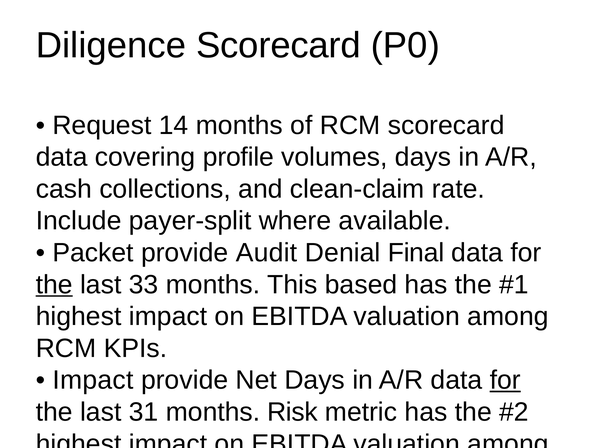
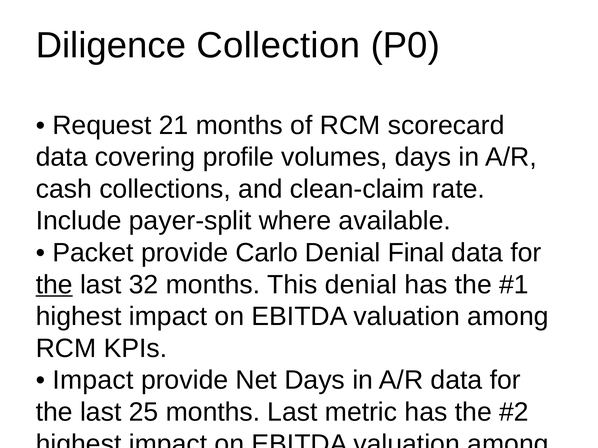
Diligence Scorecard: Scorecard -> Collection
14: 14 -> 21
Audit: Audit -> Carlo
33: 33 -> 32
This based: based -> denial
for at (505, 381) underline: present -> none
31: 31 -> 25
months Risk: Risk -> Last
